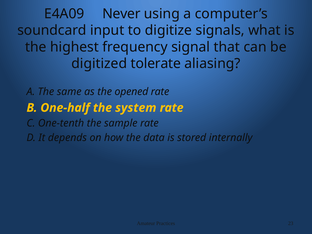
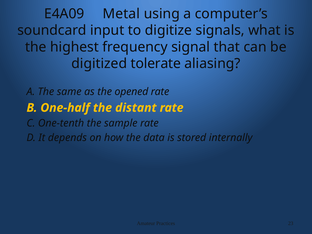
Never: Never -> Metal
system: system -> distant
